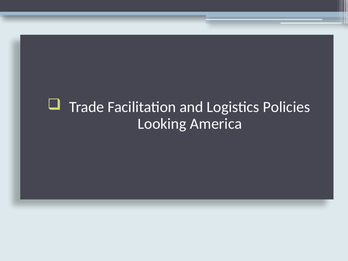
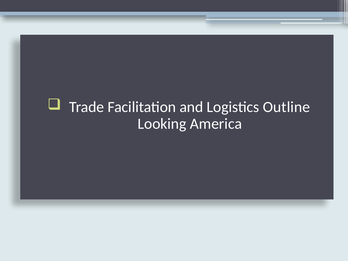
Policies: Policies -> Outline
